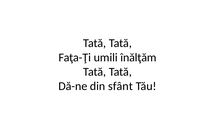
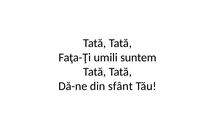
înălţăm: înălţăm -> suntem
